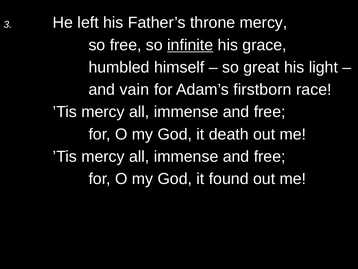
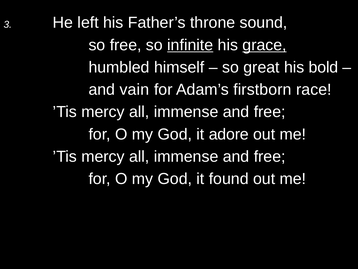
throne mercy: mercy -> sound
grace underline: none -> present
light: light -> bold
death: death -> adore
